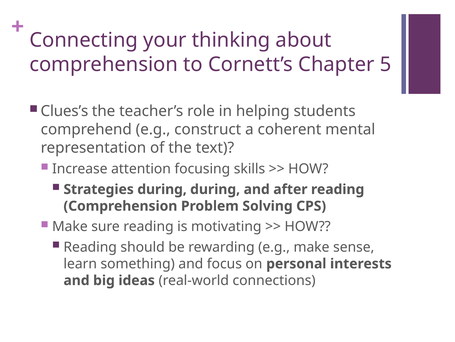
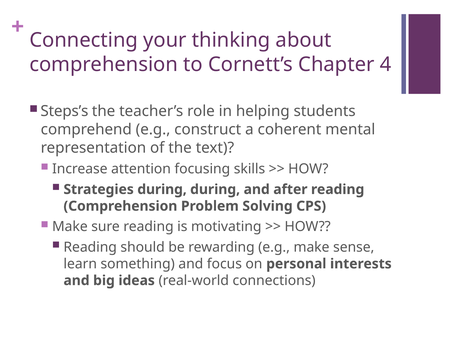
5: 5 -> 4
Clues’s: Clues’s -> Steps’s
